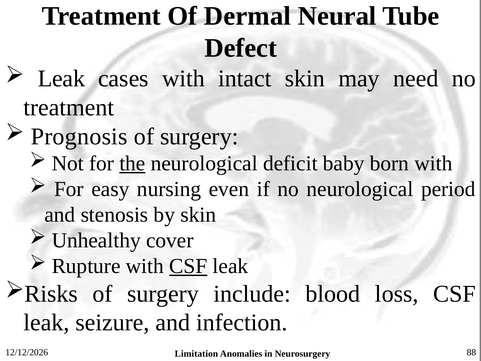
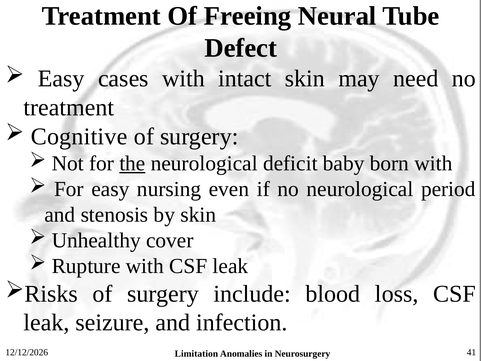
Dermal: Dermal -> Freeing
Leak at (61, 79): Leak -> Easy
Prognosis: Prognosis -> Cognitive
CSF at (188, 266) underline: present -> none
88: 88 -> 41
